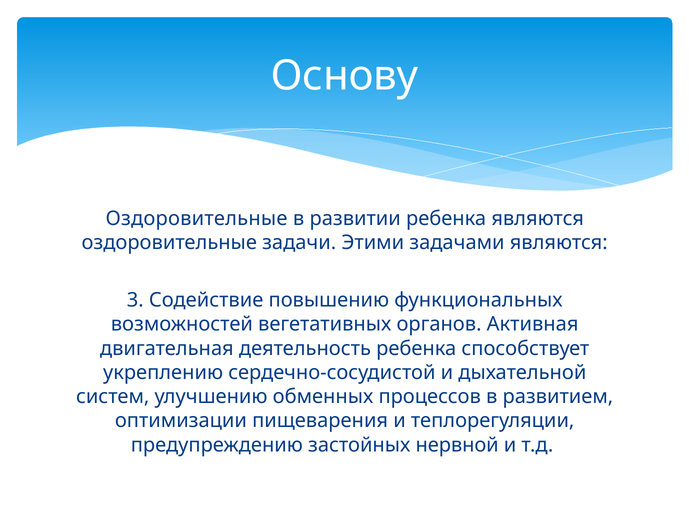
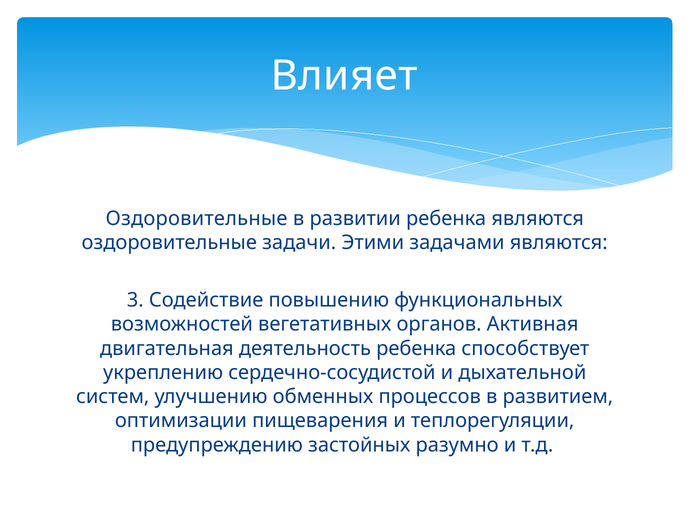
Основу: Основу -> Влияет
нервной: нервной -> разумно
